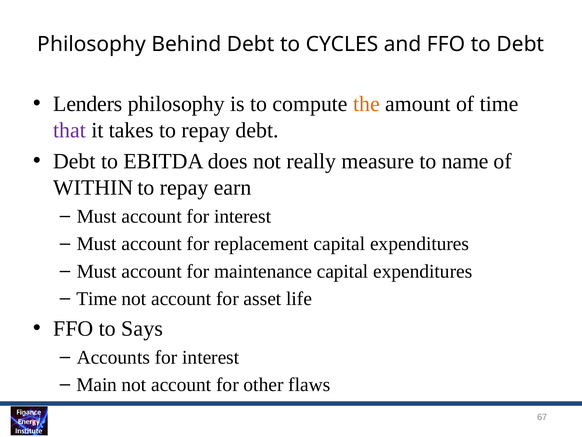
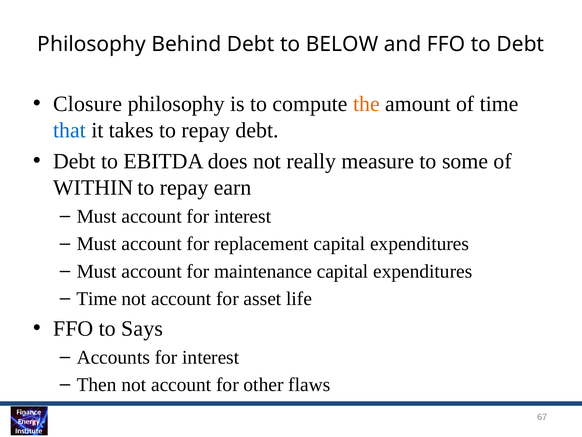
CYCLES: CYCLES -> BELOW
Lenders: Lenders -> Closure
that colour: purple -> blue
name: name -> some
Main: Main -> Then
